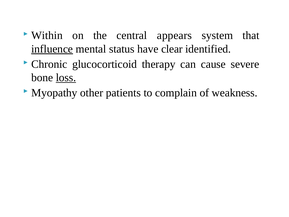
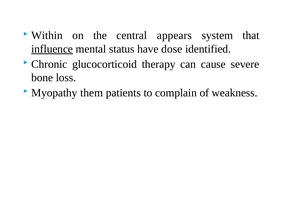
clear: clear -> dose
loss underline: present -> none
other: other -> them
